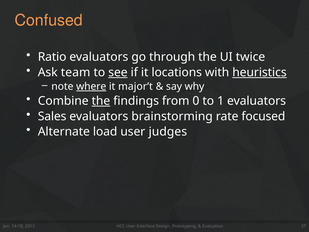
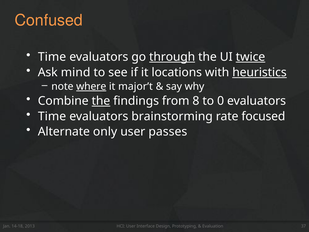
Ratio at (52, 57): Ratio -> Time
through underline: none -> present
twice underline: none -> present
team: team -> mind
see underline: present -> none
0: 0 -> 8
1: 1 -> 0
Sales at (52, 116): Sales -> Time
load: load -> only
judges: judges -> passes
